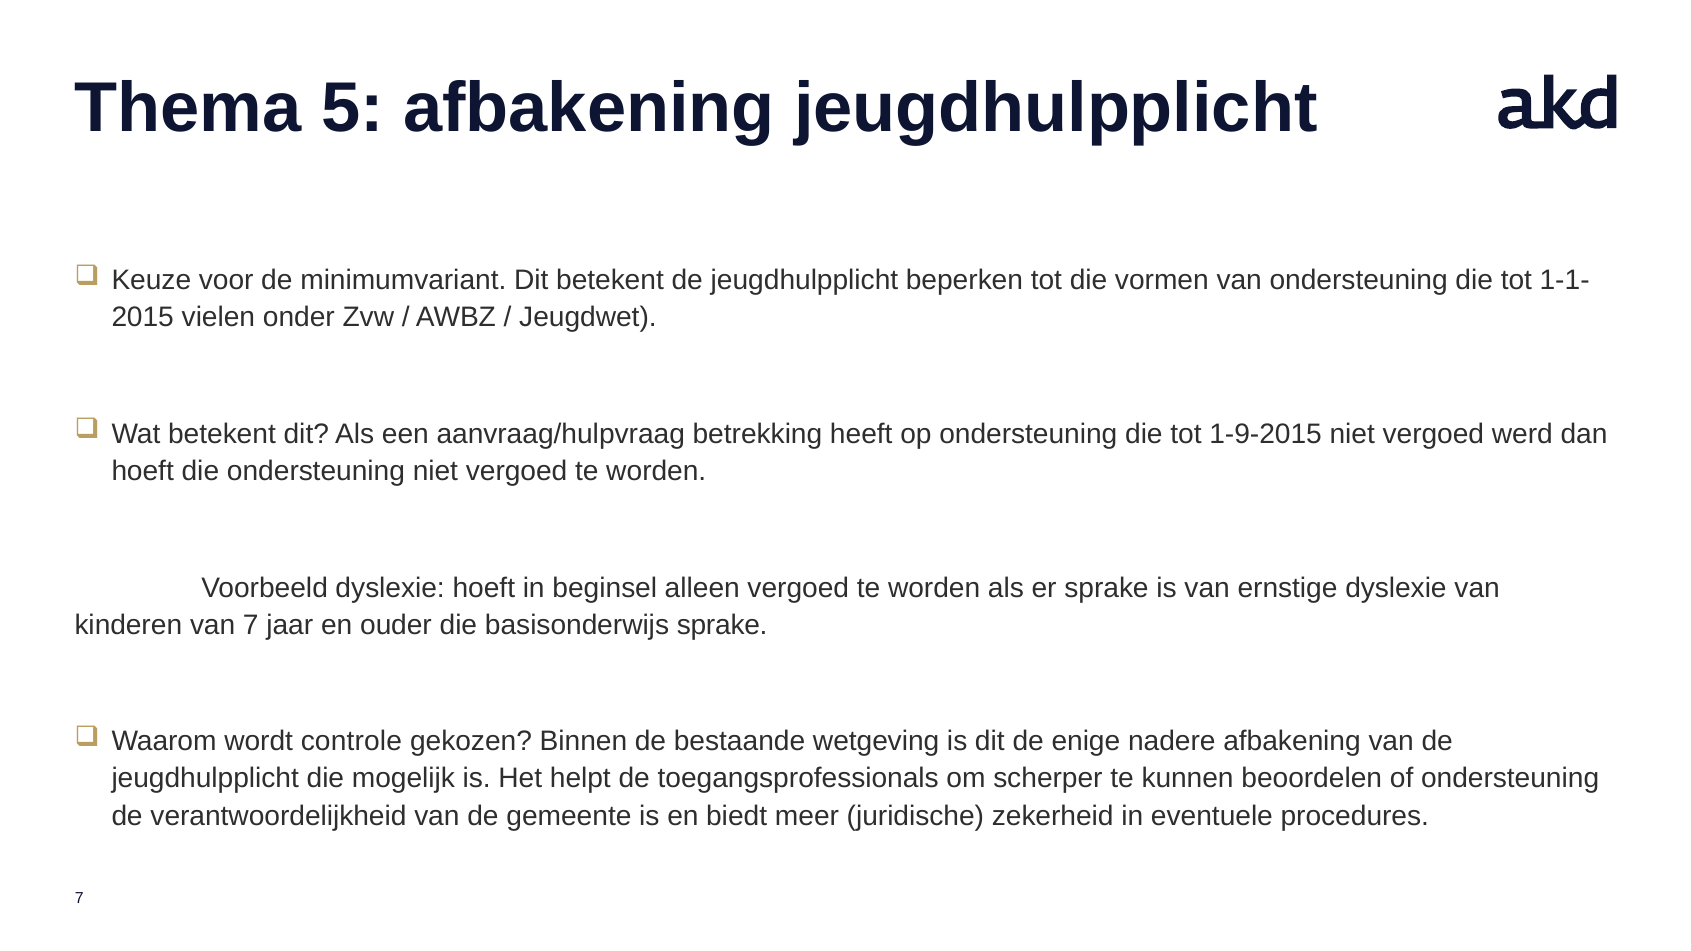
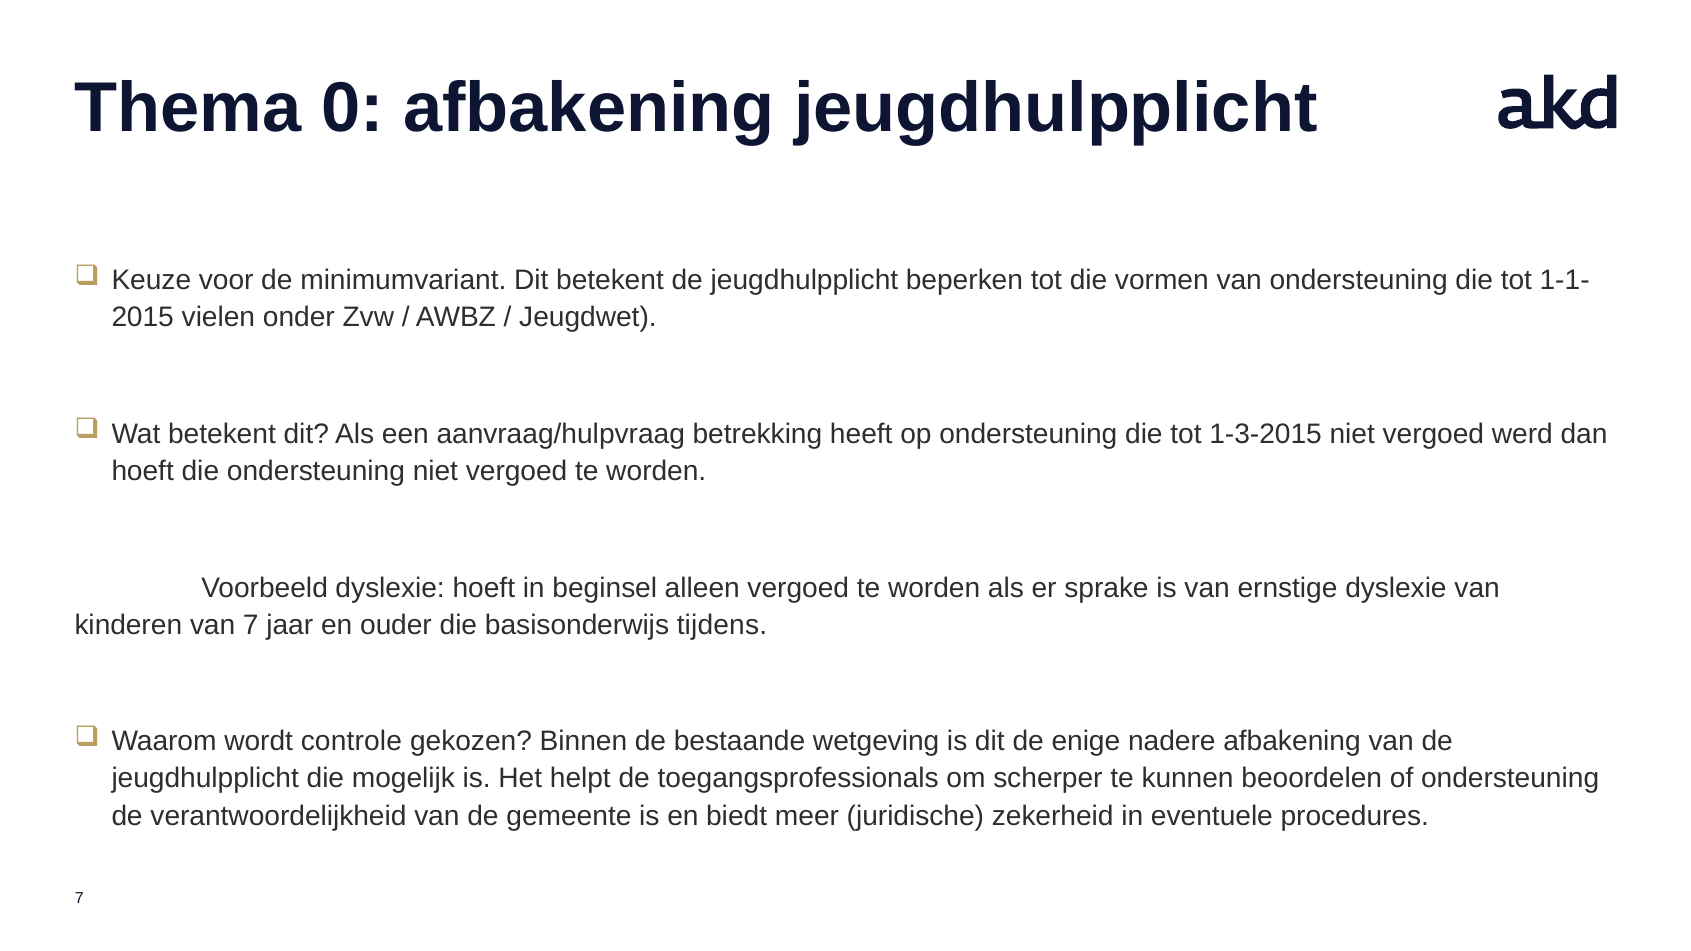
5: 5 -> 0
1-9-2015: 1-9-2015 -> 1-3-2015
basisonderwijs sprake: sprake -> tijdens
